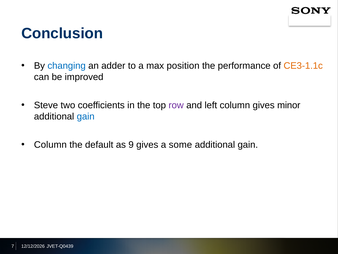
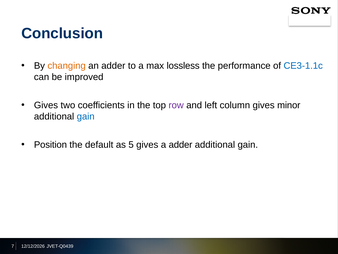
changing colour: blue -> orange
position: position -> lossless
CE3-1.1c colour: orange -> blue
Steve at (46, 105): Steve -> Gives
Column at (50, 145): Column -> Position
9: 9 -> 5
a some: some -> adder
